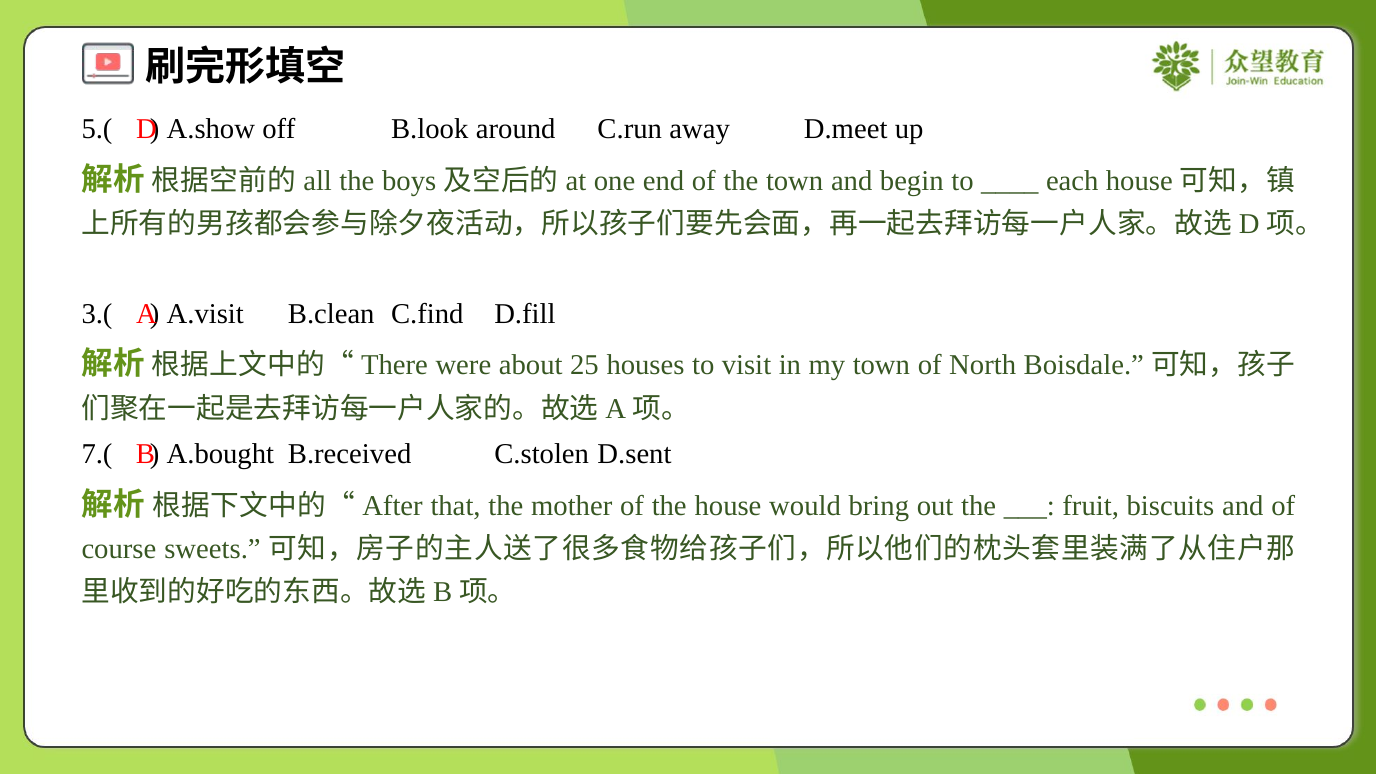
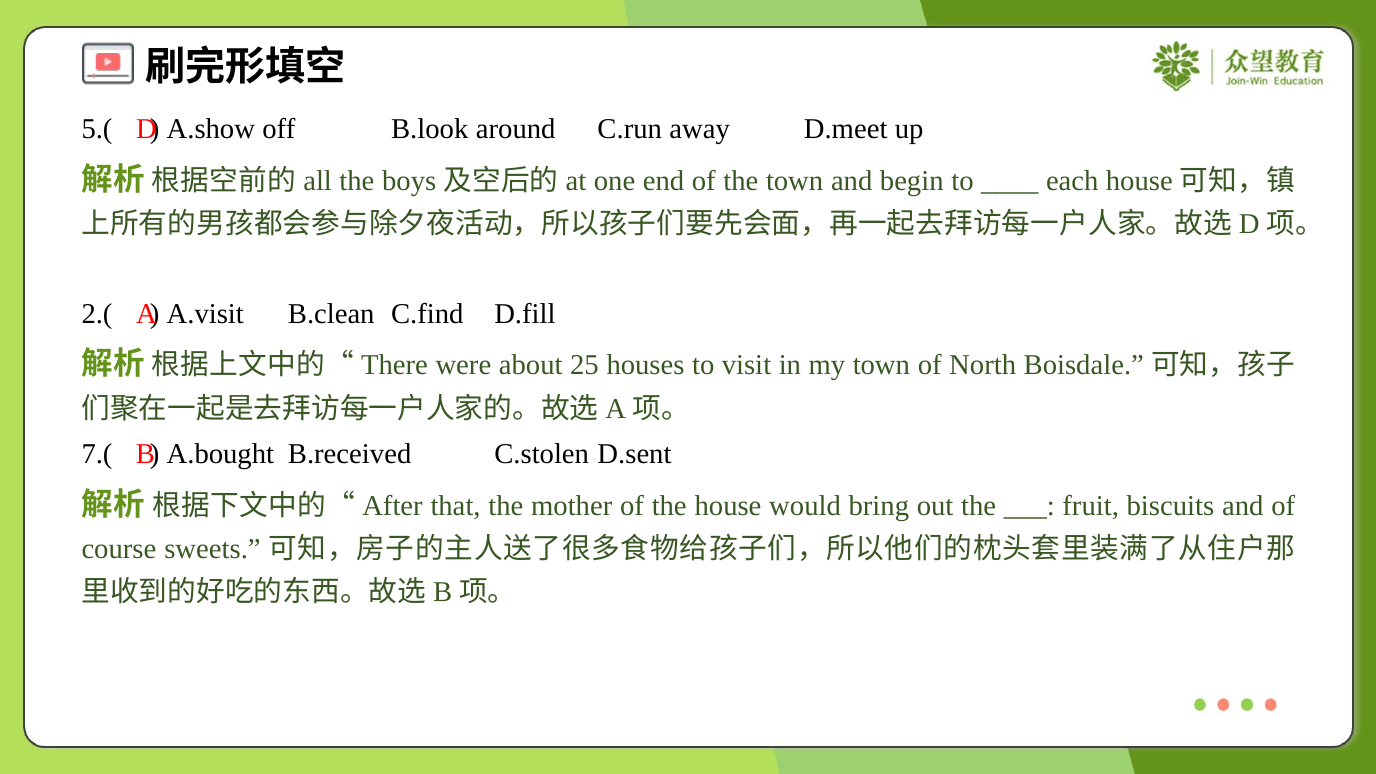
3.(: 3.( -> 2.(
